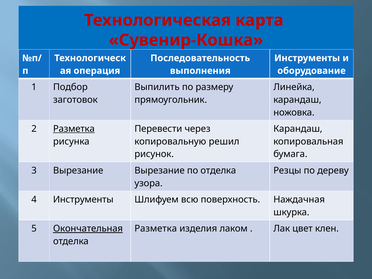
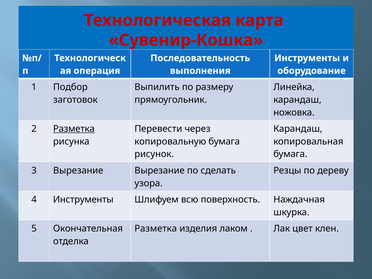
копировальную решил: решил -> бумага
по отделка: отделка -> сделать
Окончательная underline: present -> none
